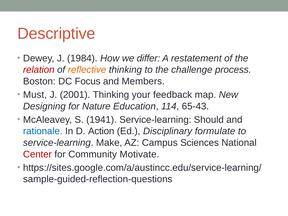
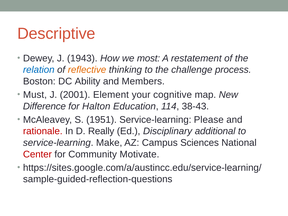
1984: 1984 -> 1943
differ: differ -> most
relation colour: red -> blue
Focus: Focus -> Ability
2001 Thinking: Thinking -> Element
feedback: feedback -> cognitive
Designing: Designing -> Difference
Nature: Nature -> Halton
65-43: 65-43 -> 38-43
1941: 1941 -> 1951
Should: Should -> Please
rationale colour: blue -> red
Action: Action -> Really
formulate: formulate -> additional
